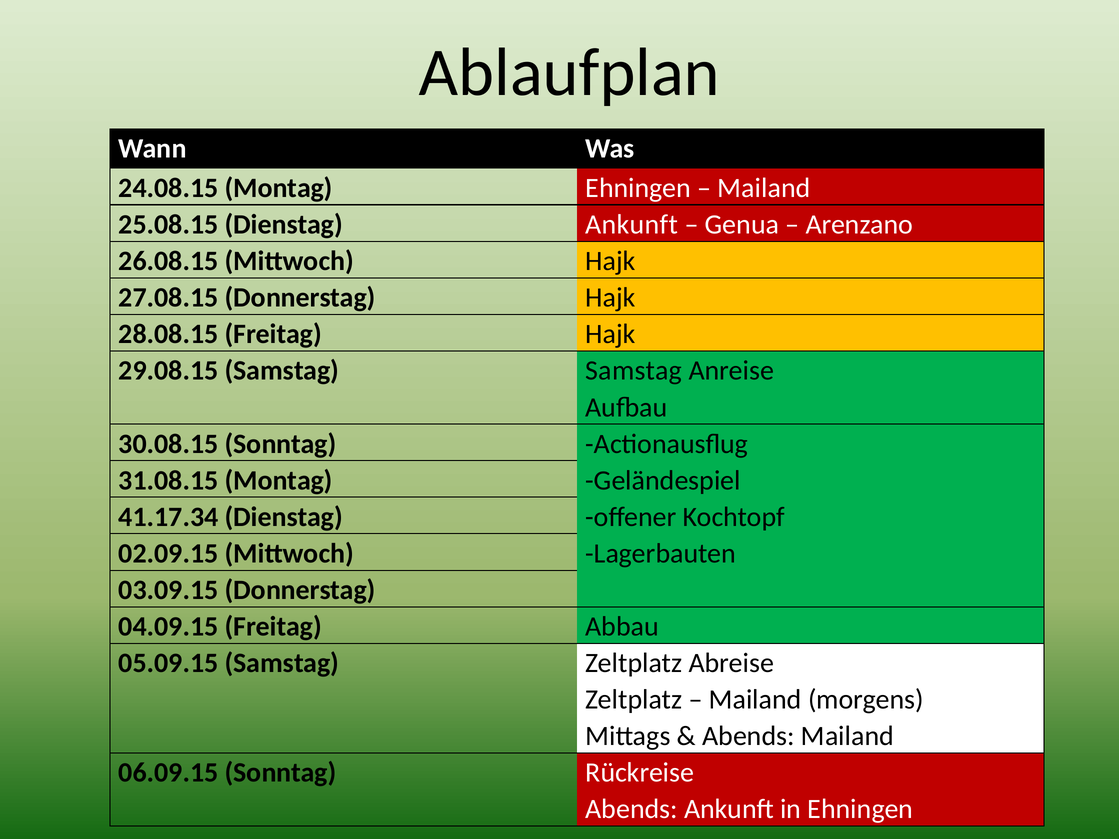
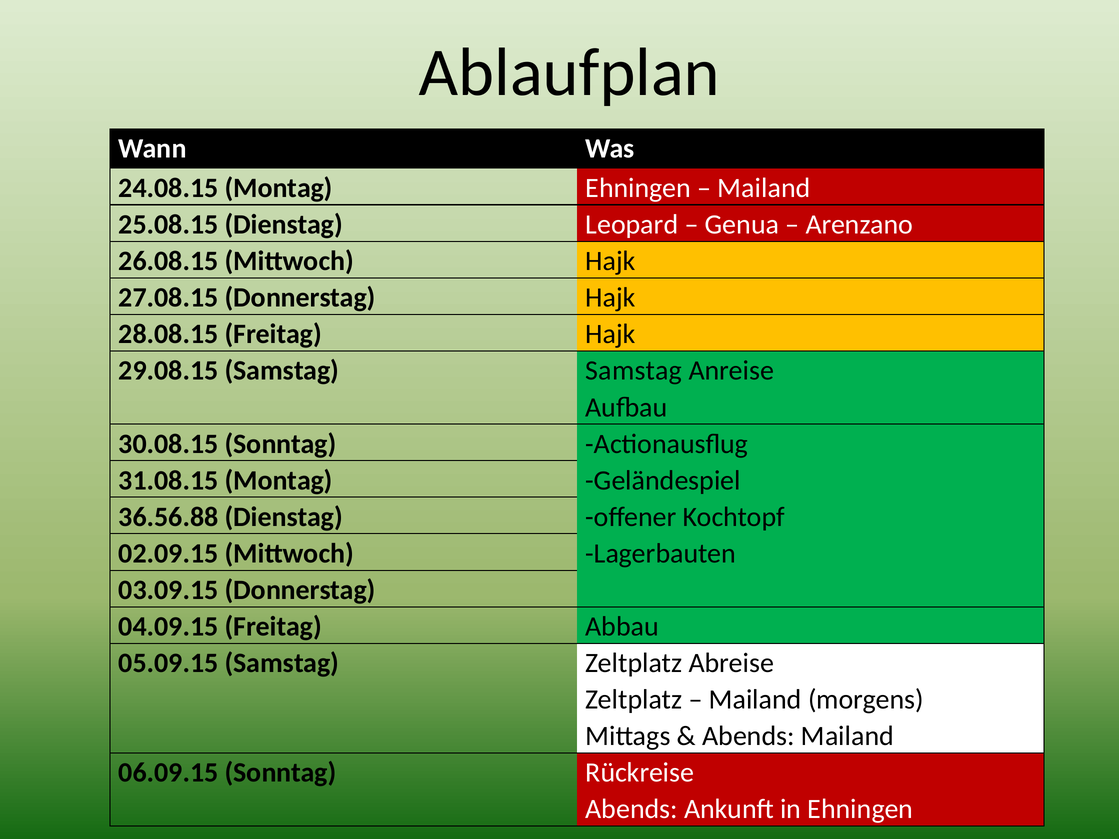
Dienstag Ankunft: Ankunft -> Leopard
41.17.34: 41.17.34 -> 36.56.88
